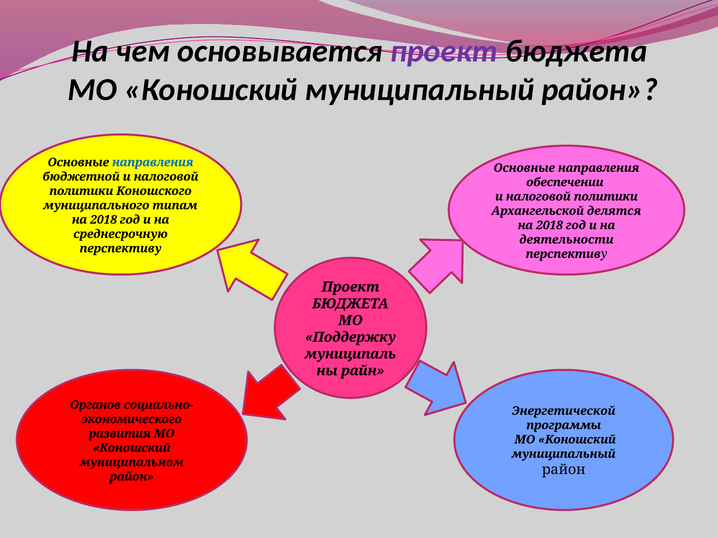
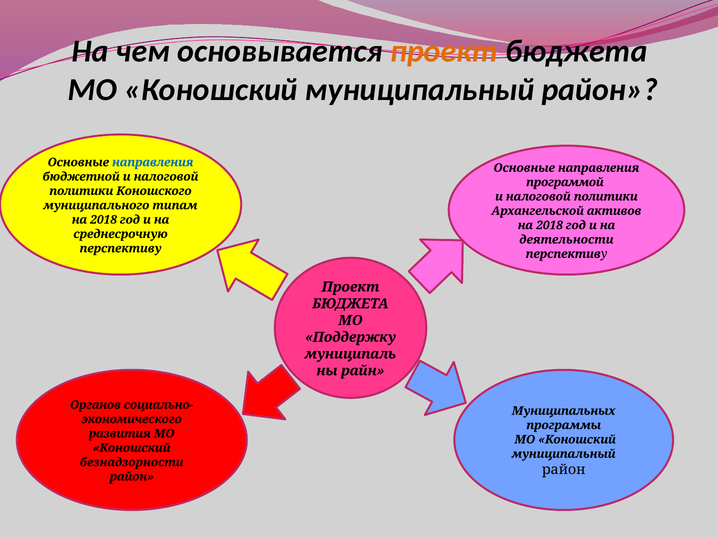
проект at (444, 51) colour: purple -> orange
обеспечении: обеспечении -> программой
делятся: делятся -> активов
Энергетической: Энергетической -> Муниципальных
муниципальном: муниципальном -> безнадзорности
